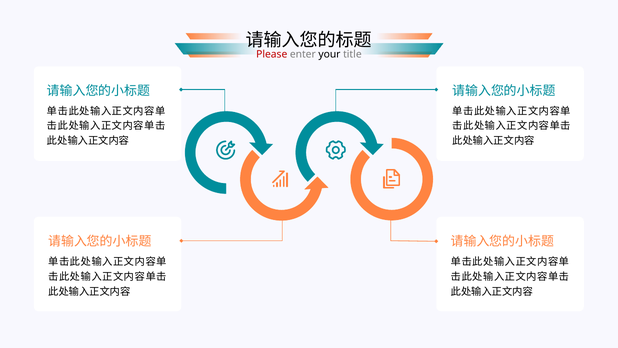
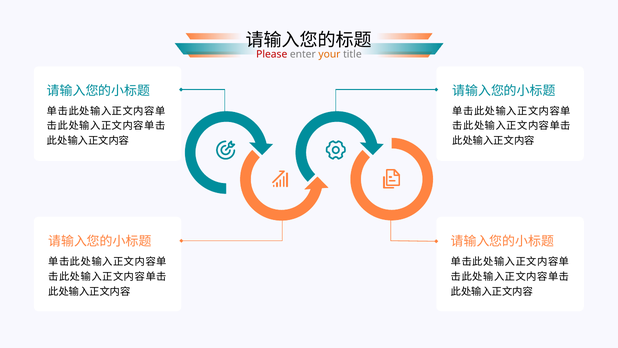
your colour: black -> orange
